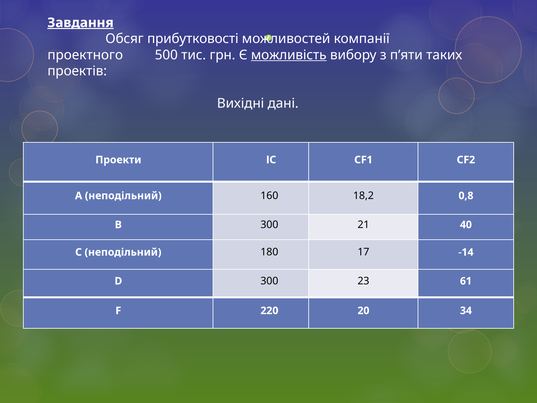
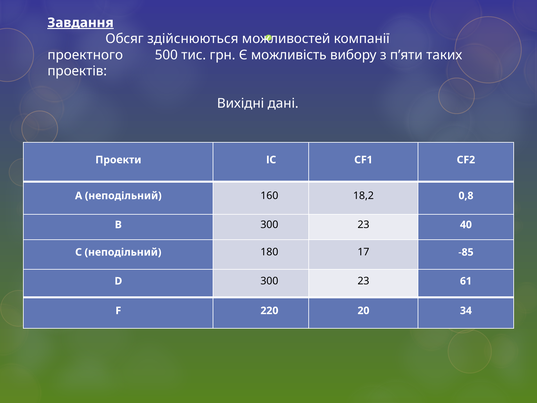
прибутковості: прибутковості -> здійснюються
можливість underline: present -> none
В 300 21: 21 -> 23
-14: -14 -> -85
